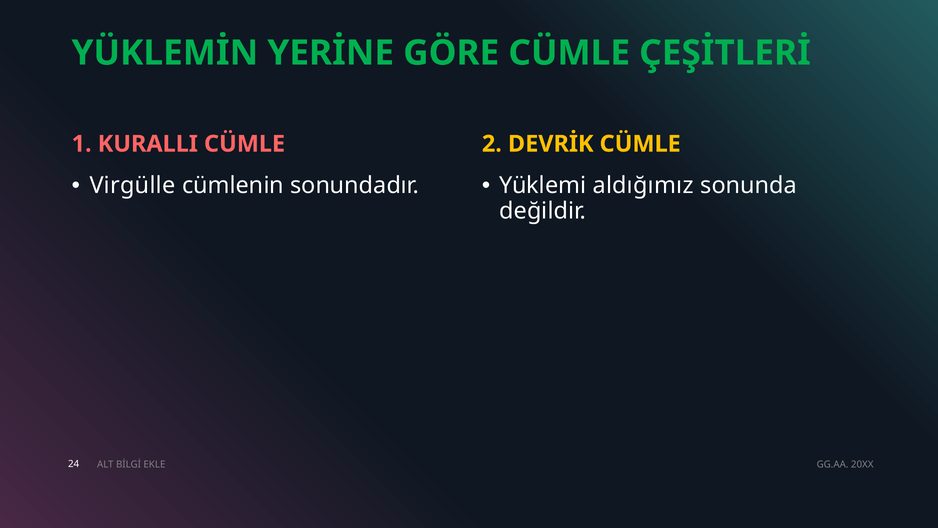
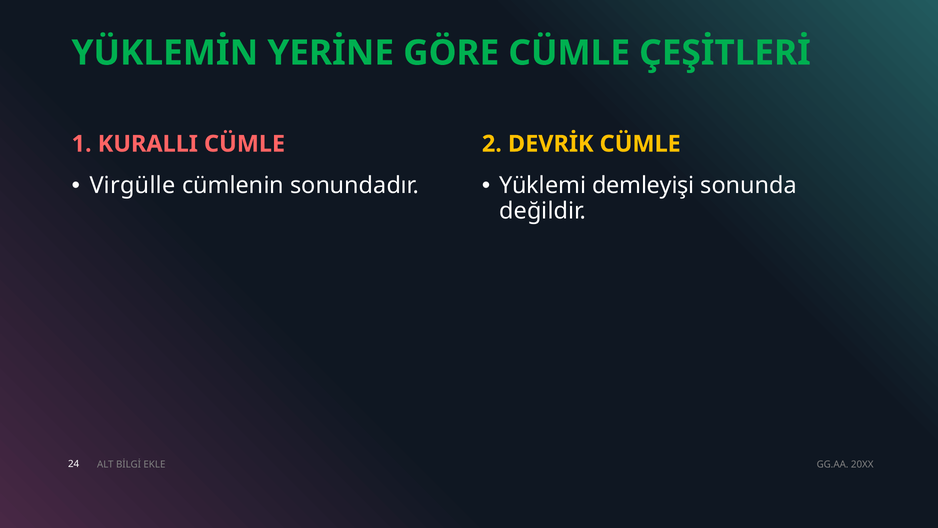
aldığımız: aldığımız -> demleyişi
